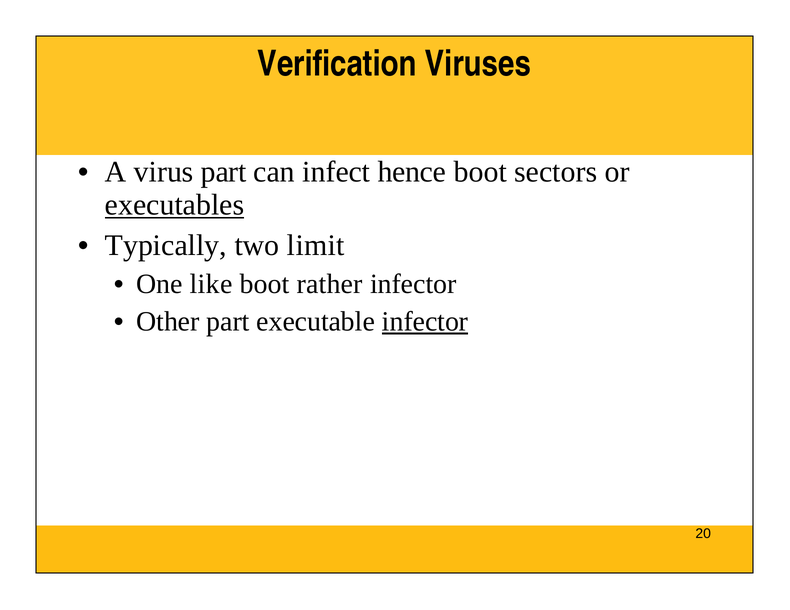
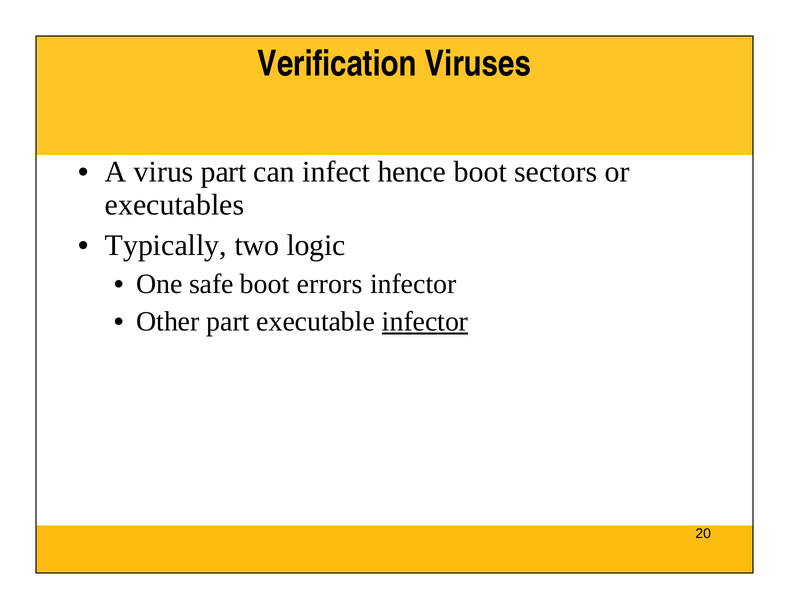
executables underline: present -> none
limit: limit -> logic
like: like -> safe
rather: rather -> errors
